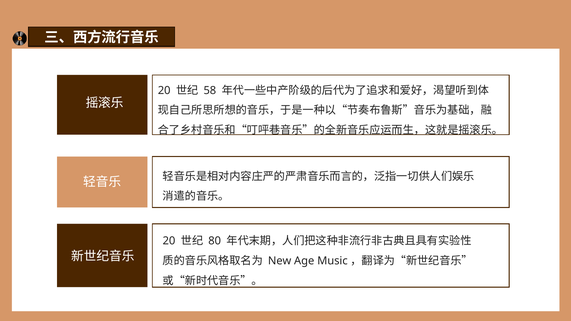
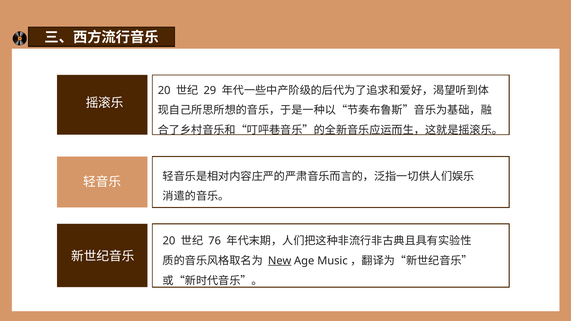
58: 58 -> 29
80: 80 -> 76
New underline: none -> present
